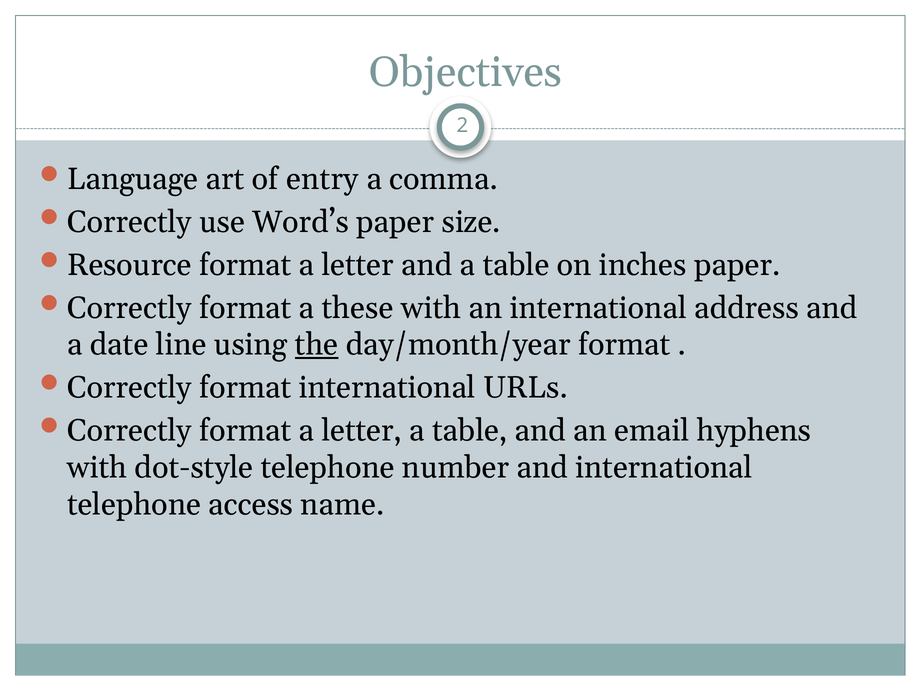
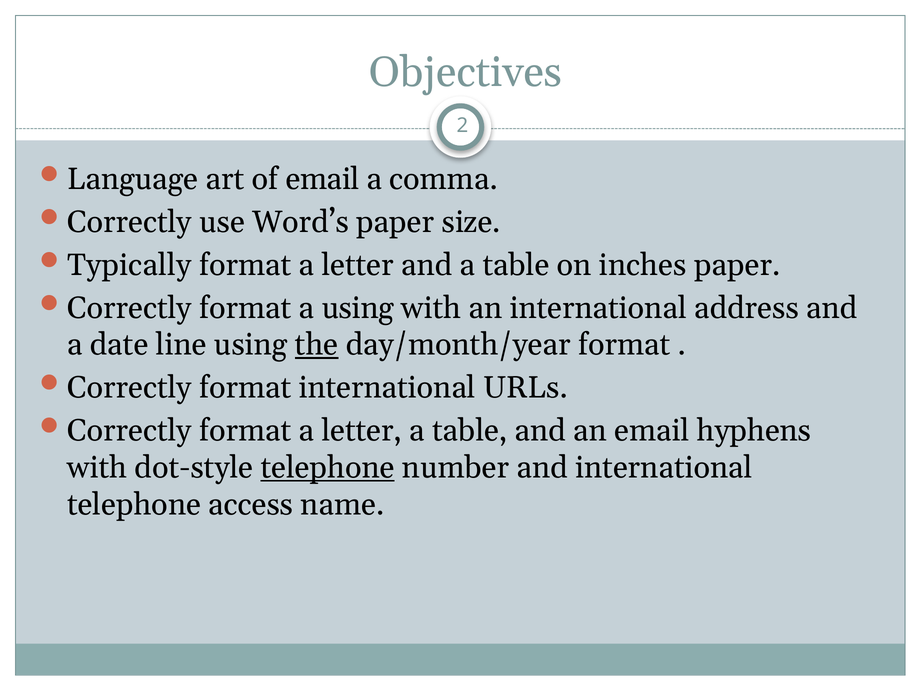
of entry: entry -> email
Resource: Resource -> Typically
a these: these -> using
telephone at (328, 467) underline: none -> present
